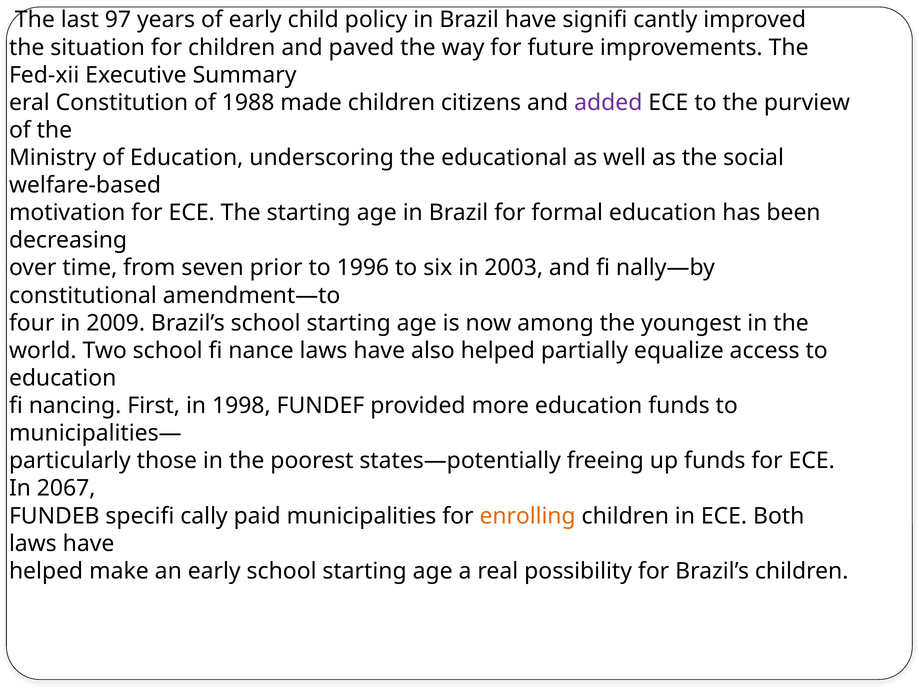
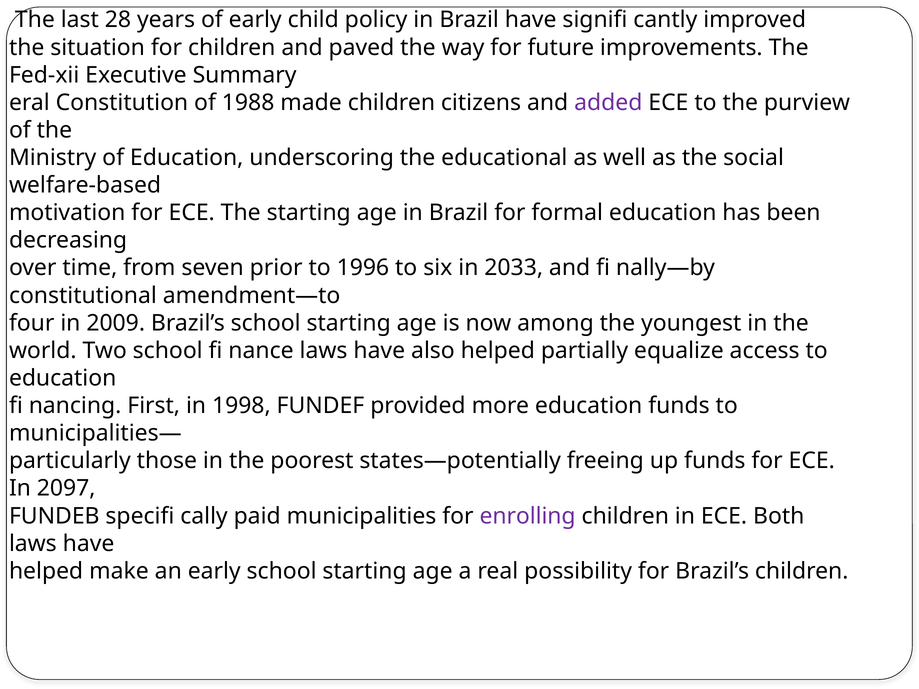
97: 97 -> 28
2003: 2003 -> 2033
2067: 2067 -> 2097
enrolling colour: orange -> purple
